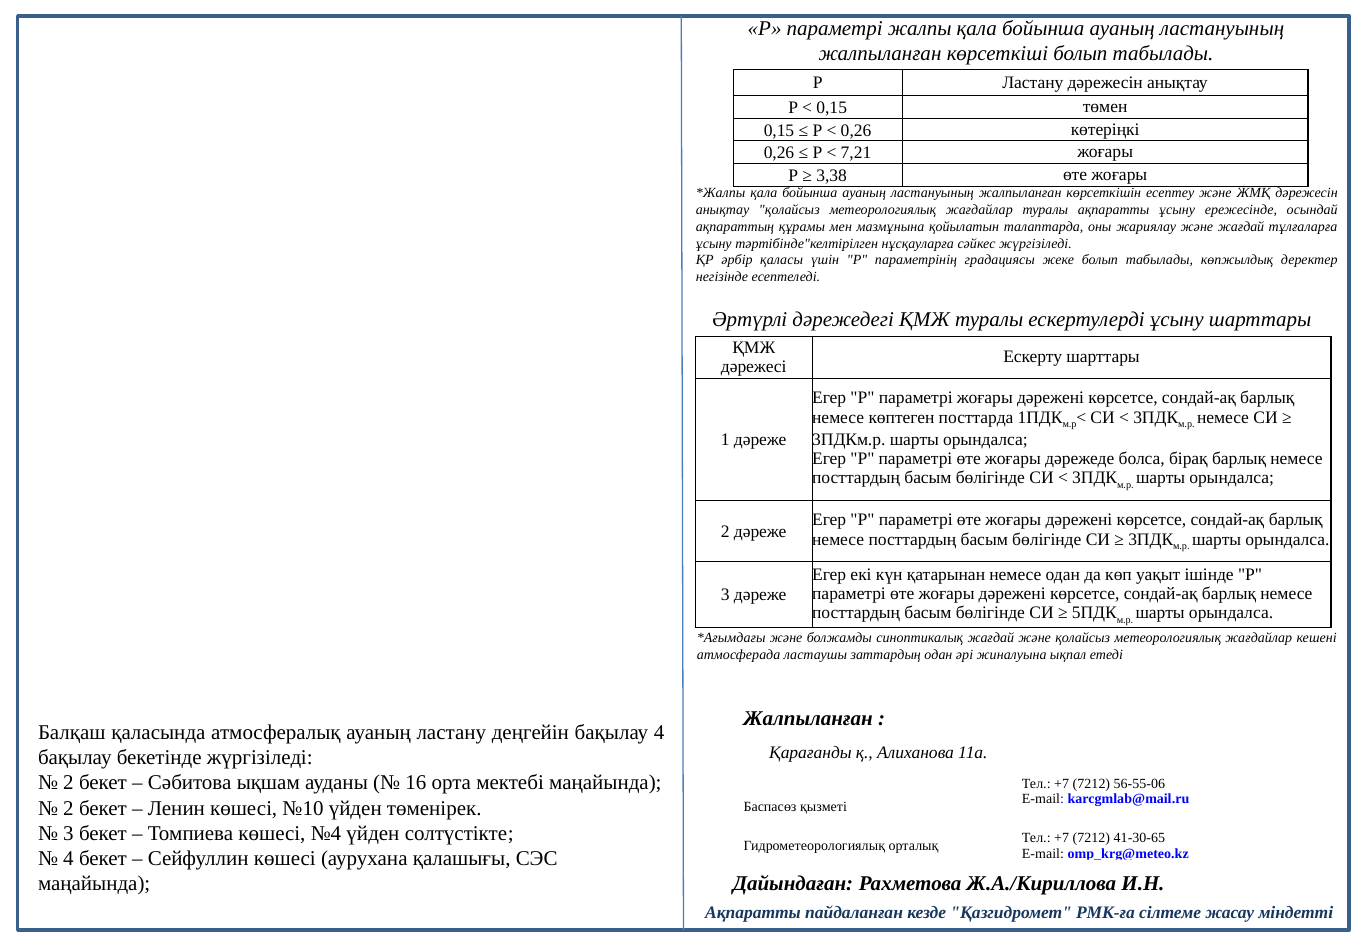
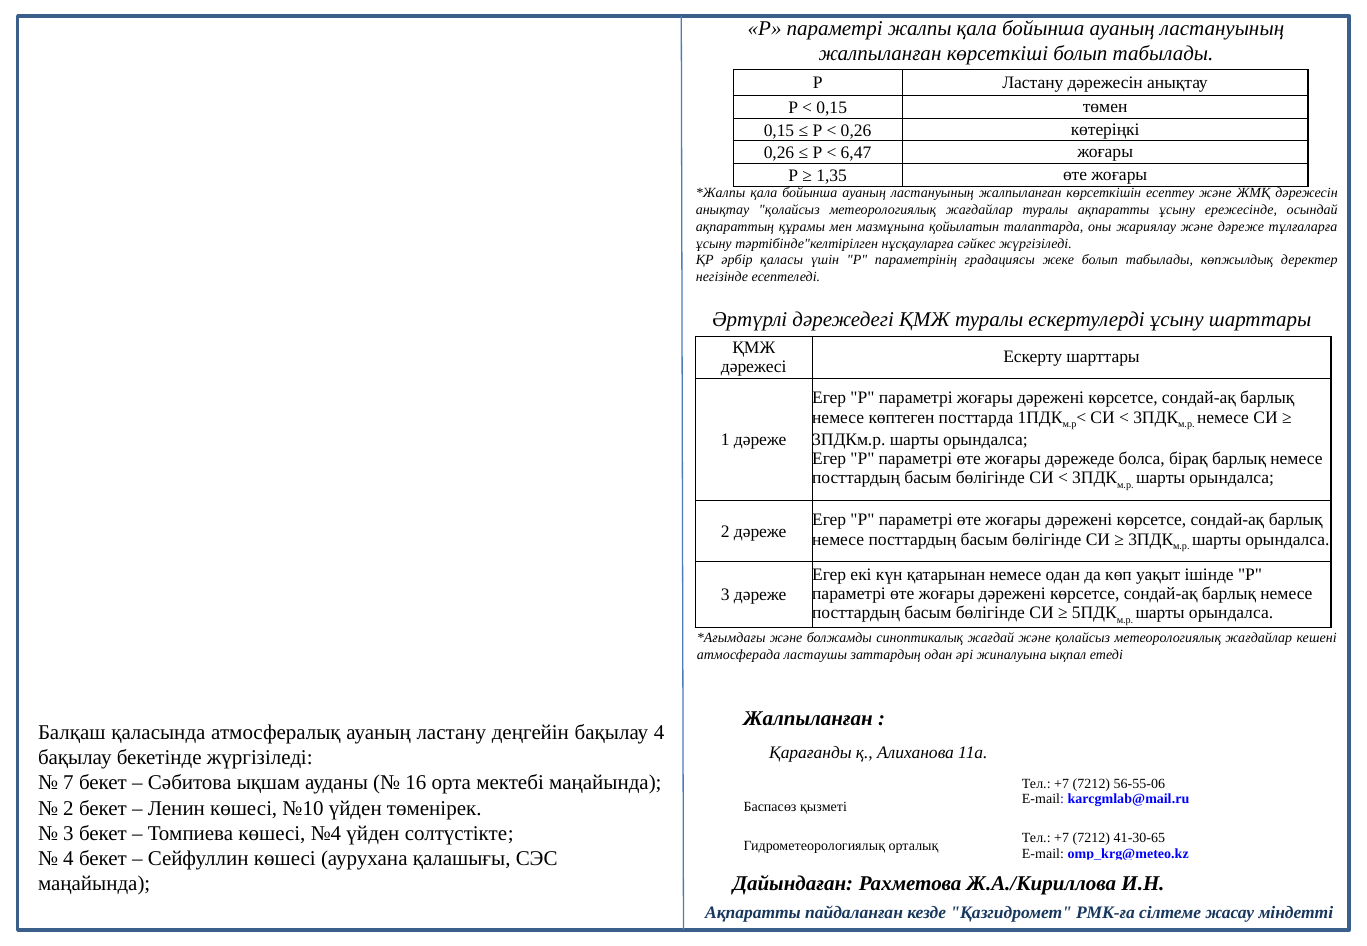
7,21: 7,21 -> 6,47
3,38: 3,38 -> 1,35
және жағдай: жағдай -> дәреже
2 at (68, 783): 2 -> 7
